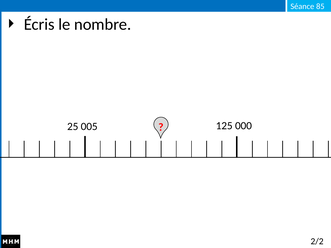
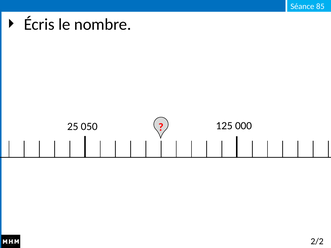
005: 005 -> 050
